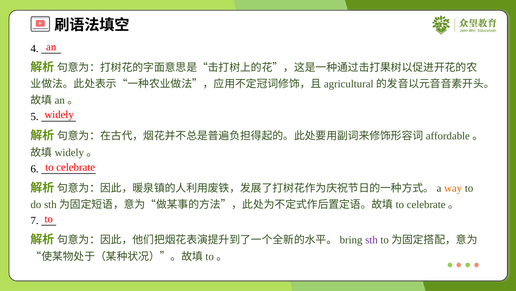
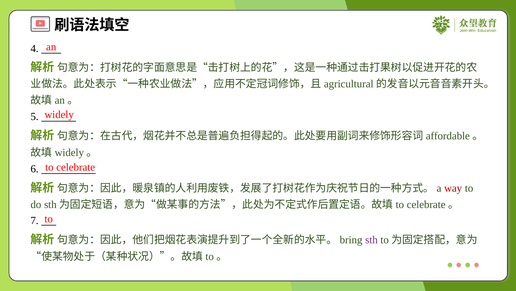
way colour: orange -> red
